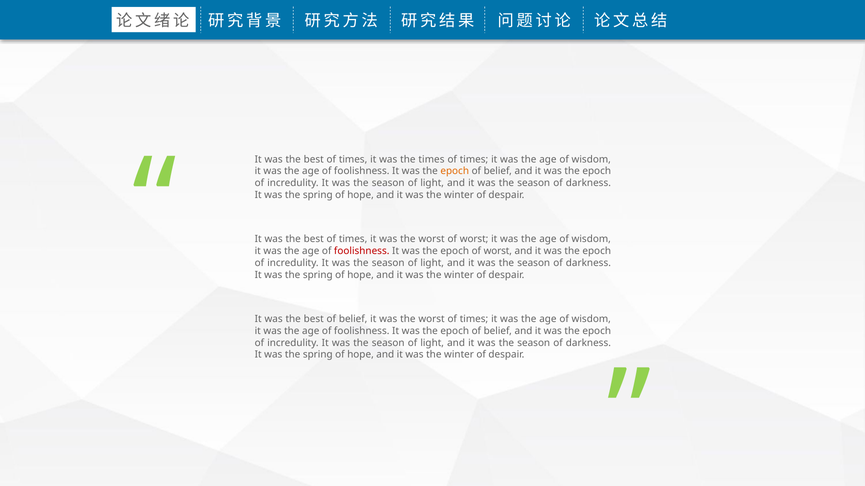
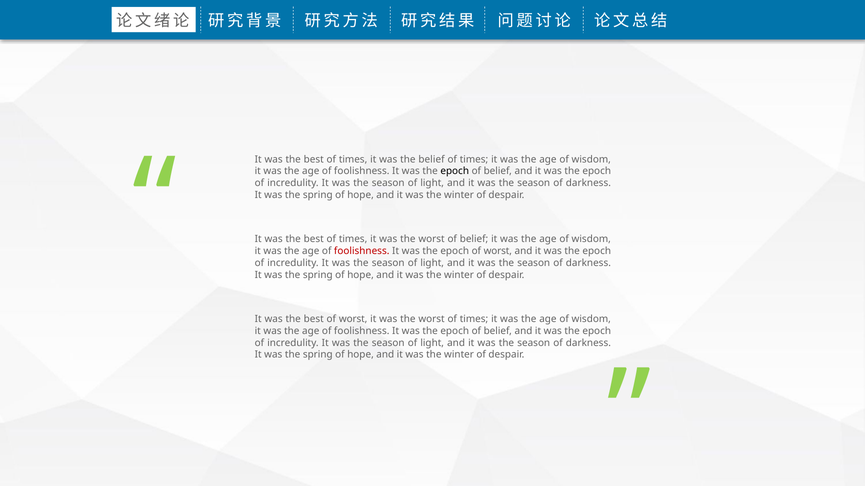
the times: times -> belief
epoch at (455, 171) colour: orange -> black
worst of worst: worst -> belief
best of belief: belief -> worst
